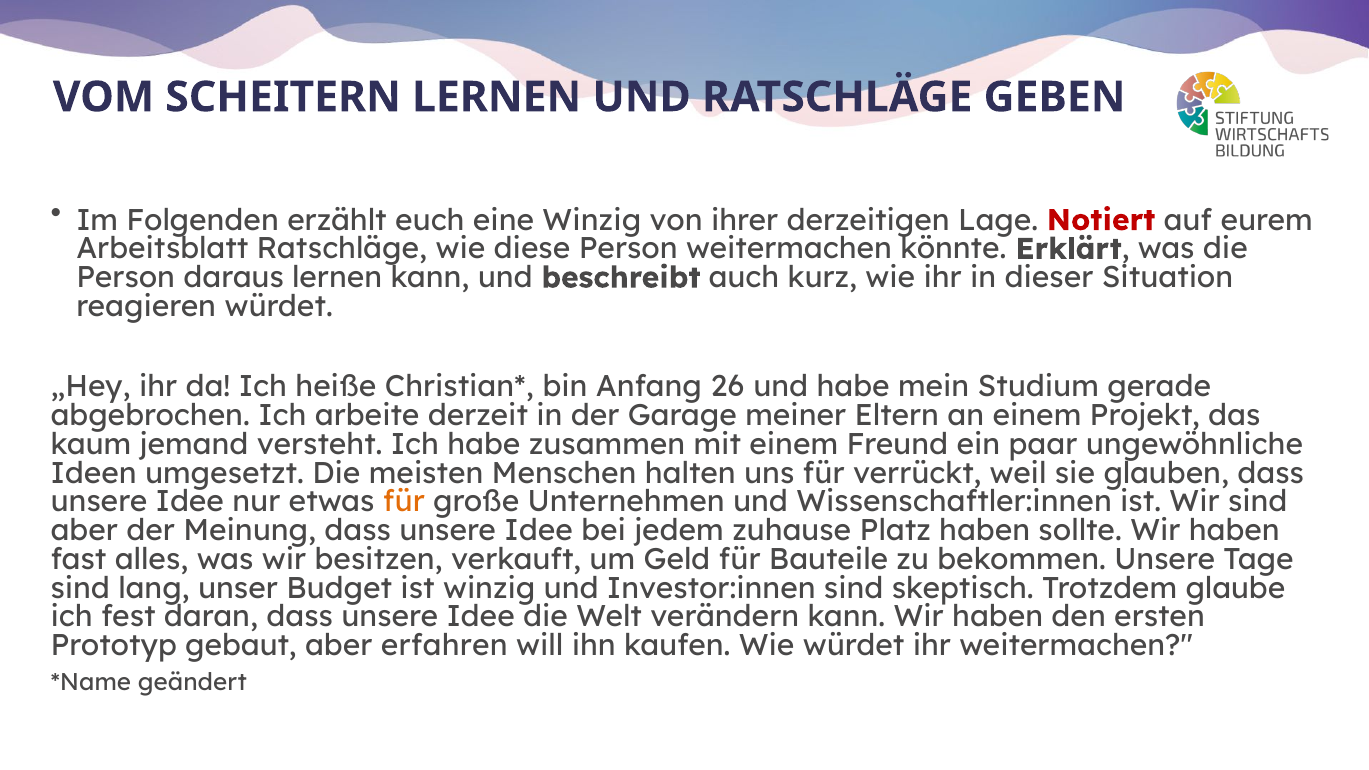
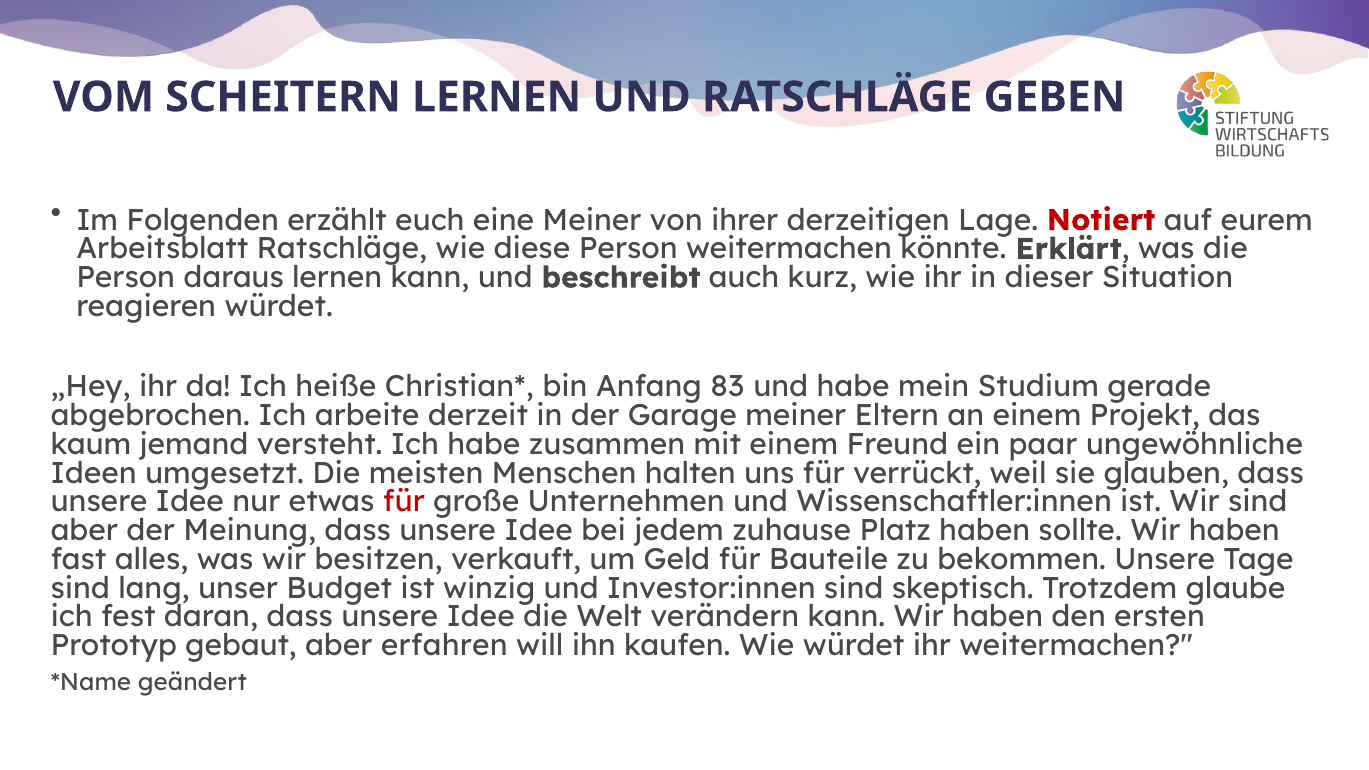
eine Winzig: Winzig -> Meiner
26: 26 -> 83
für at (404, 502) colour: orange -> red
